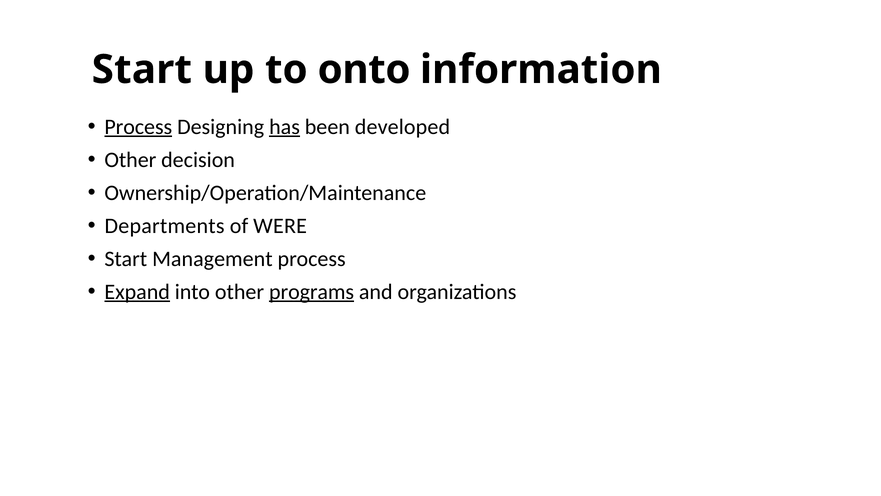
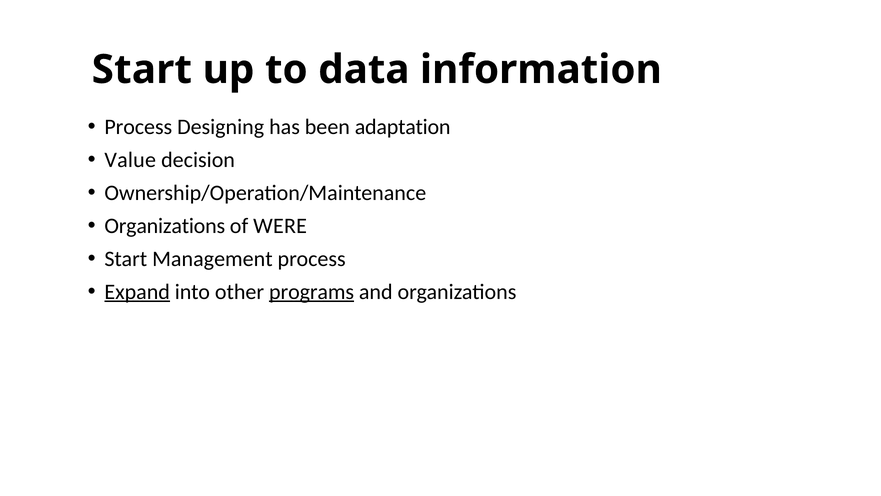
onto: onto -> data
Process at (138, 127) underline: present -> none
has underline: present -> none
developed: developed -> adaptation
Other at (130, 160): Other -> Value
Departments at (165, 226): Departments -> Organizations
